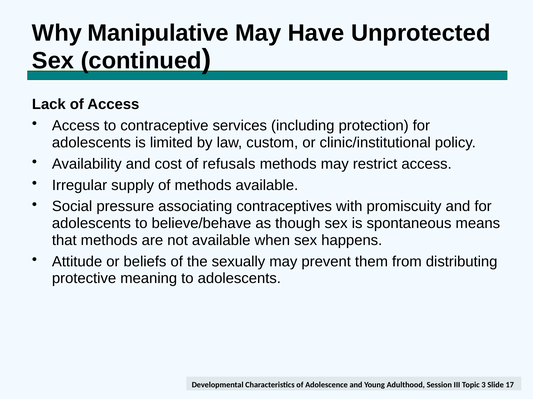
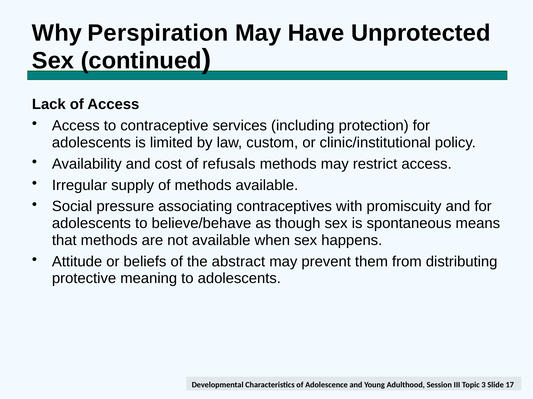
Manipulative: Manipulative -> Perspiration
sexually: sexually -> abstract
